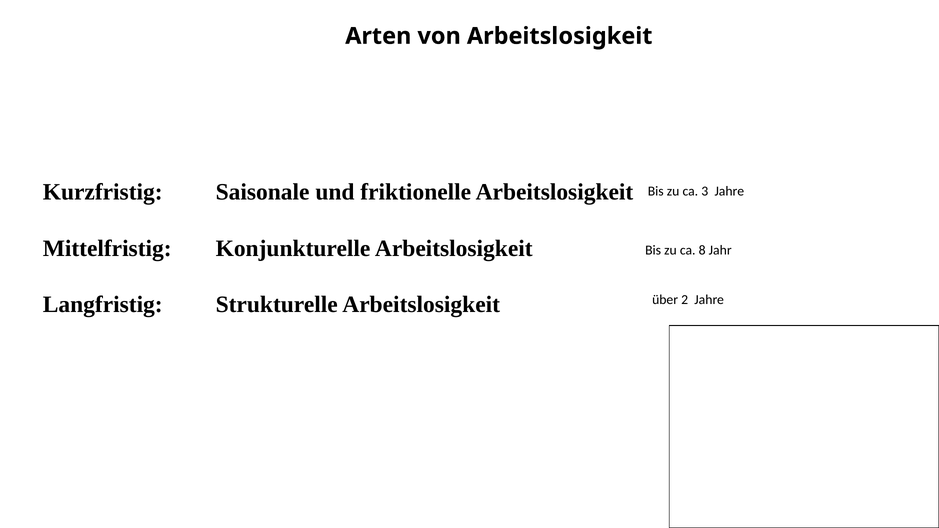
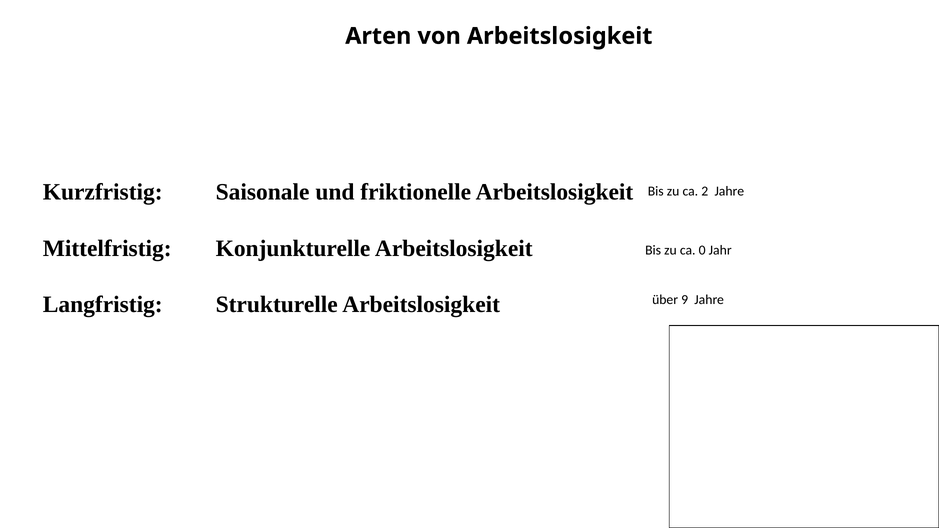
3: 3 -> 2
8: 8 -> 0
2: 2 -> 9
